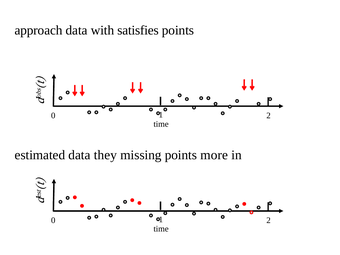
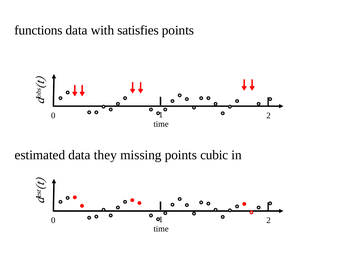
approach: approach -> functions
more: more -> cubic
